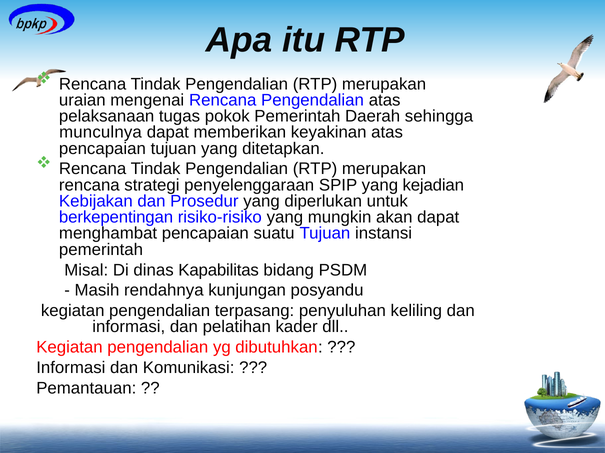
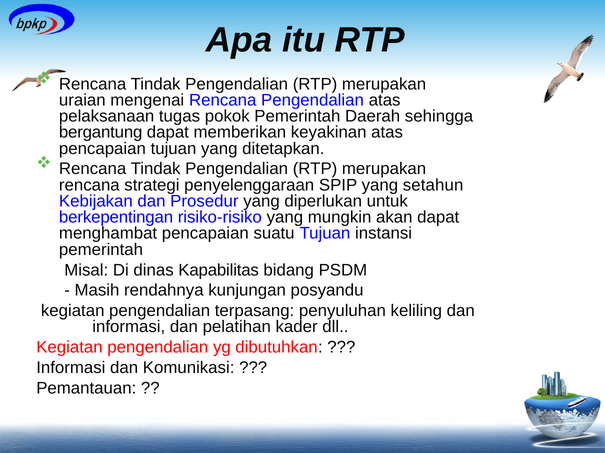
munculnya: munculnya -> bergantung
kejadian: kejadian -> setahun
